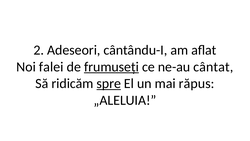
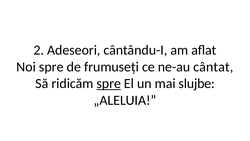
Noi falei: falei -> spre
frumuseți underline: present -> none
răpus: răpus -> slujbe
